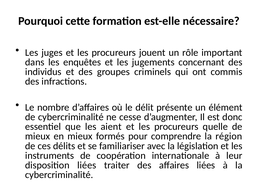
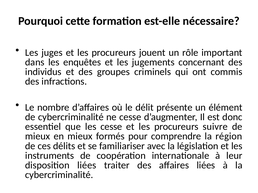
les aient: aient -> cesse
quelle: quelle -> suivre
